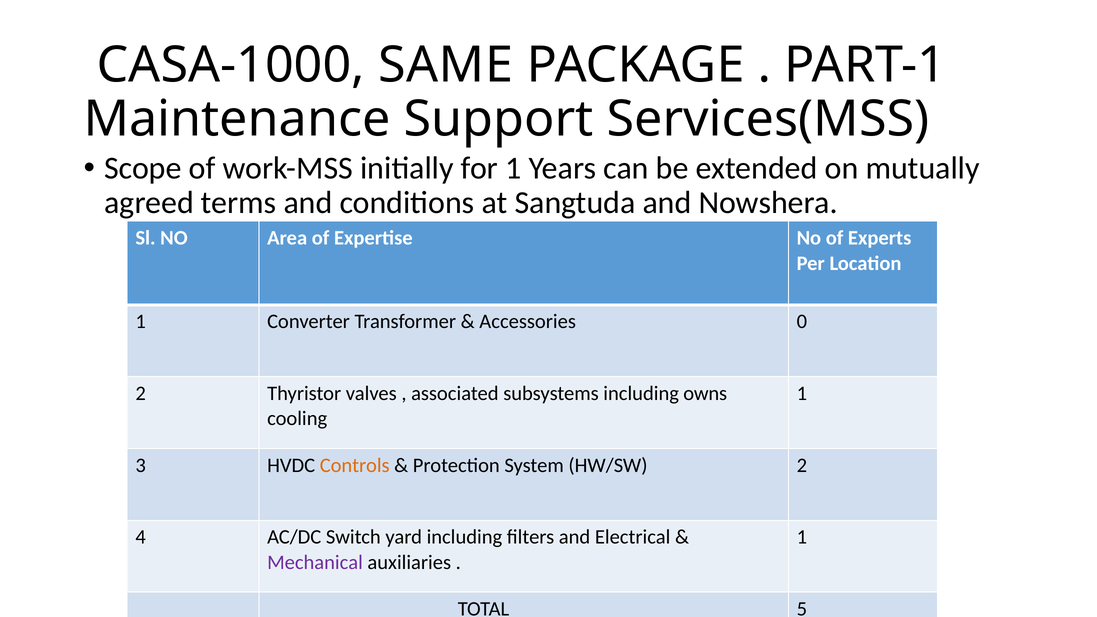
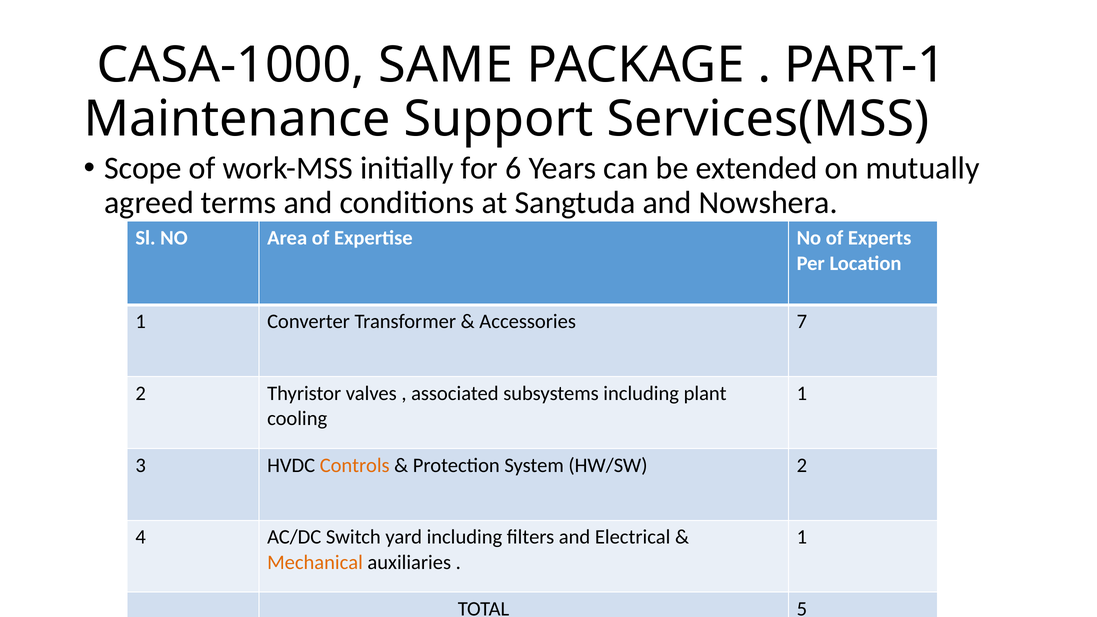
for 1: 1 -> 6
0: 0 -> 7
owns: owns -> plant
Mechanical colour: purple -> orange
